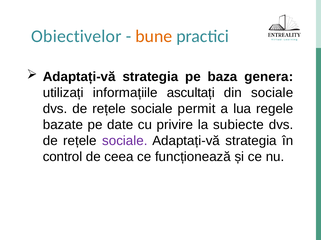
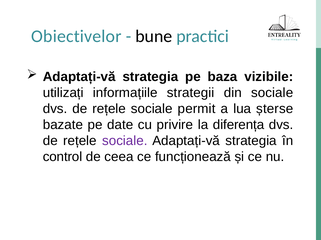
bune colour: orange -> black
genera: genera -> vizibile
ascultați: ascultați -> strategii
regele: regele -> șterse
subiecte: subiecte -> diferența
